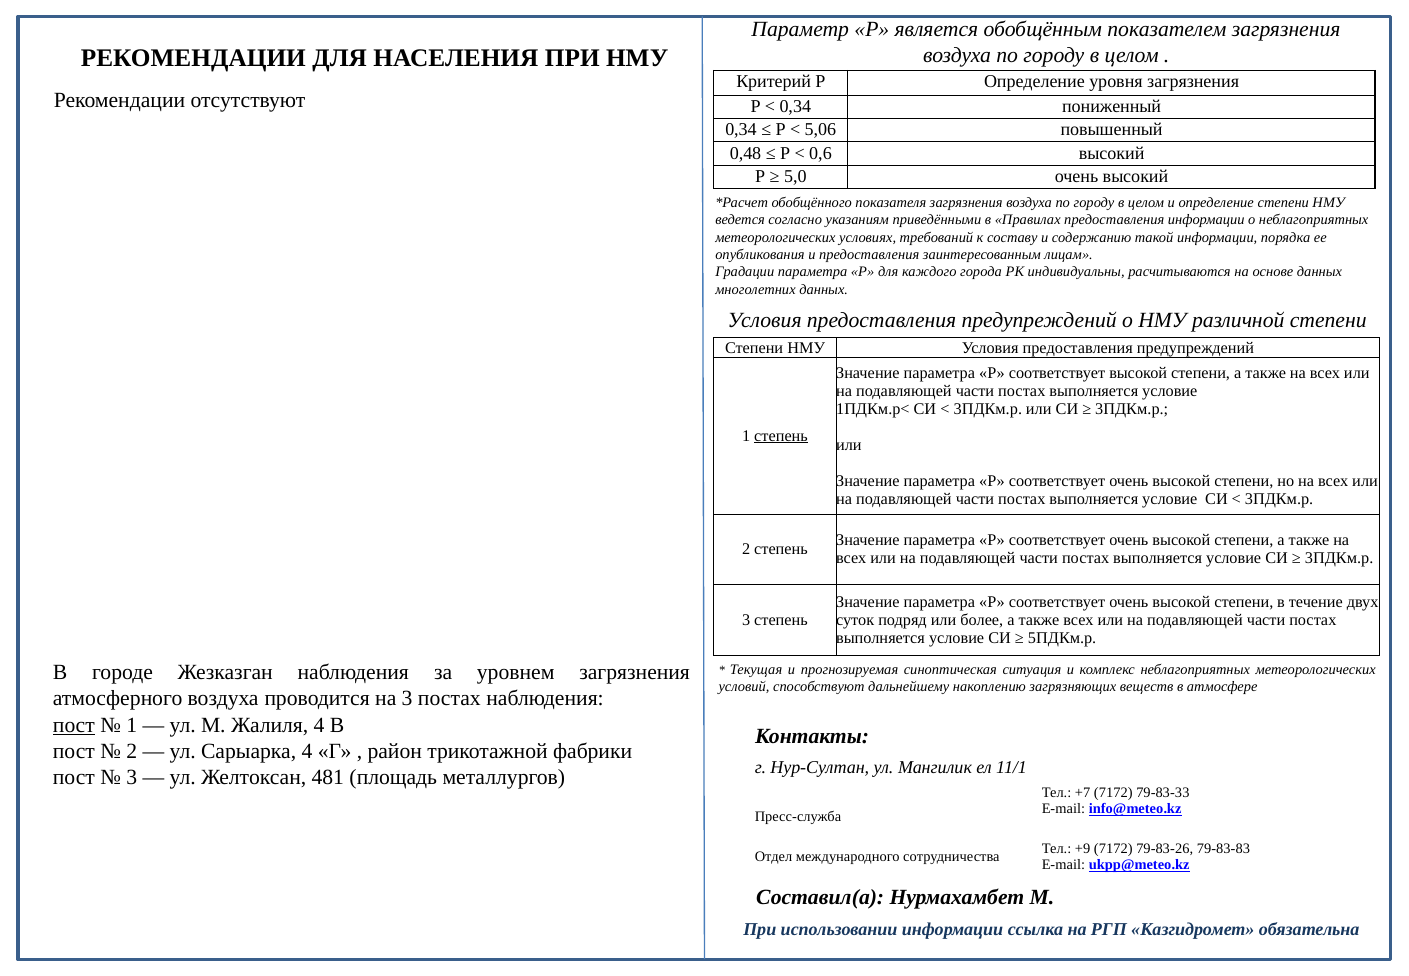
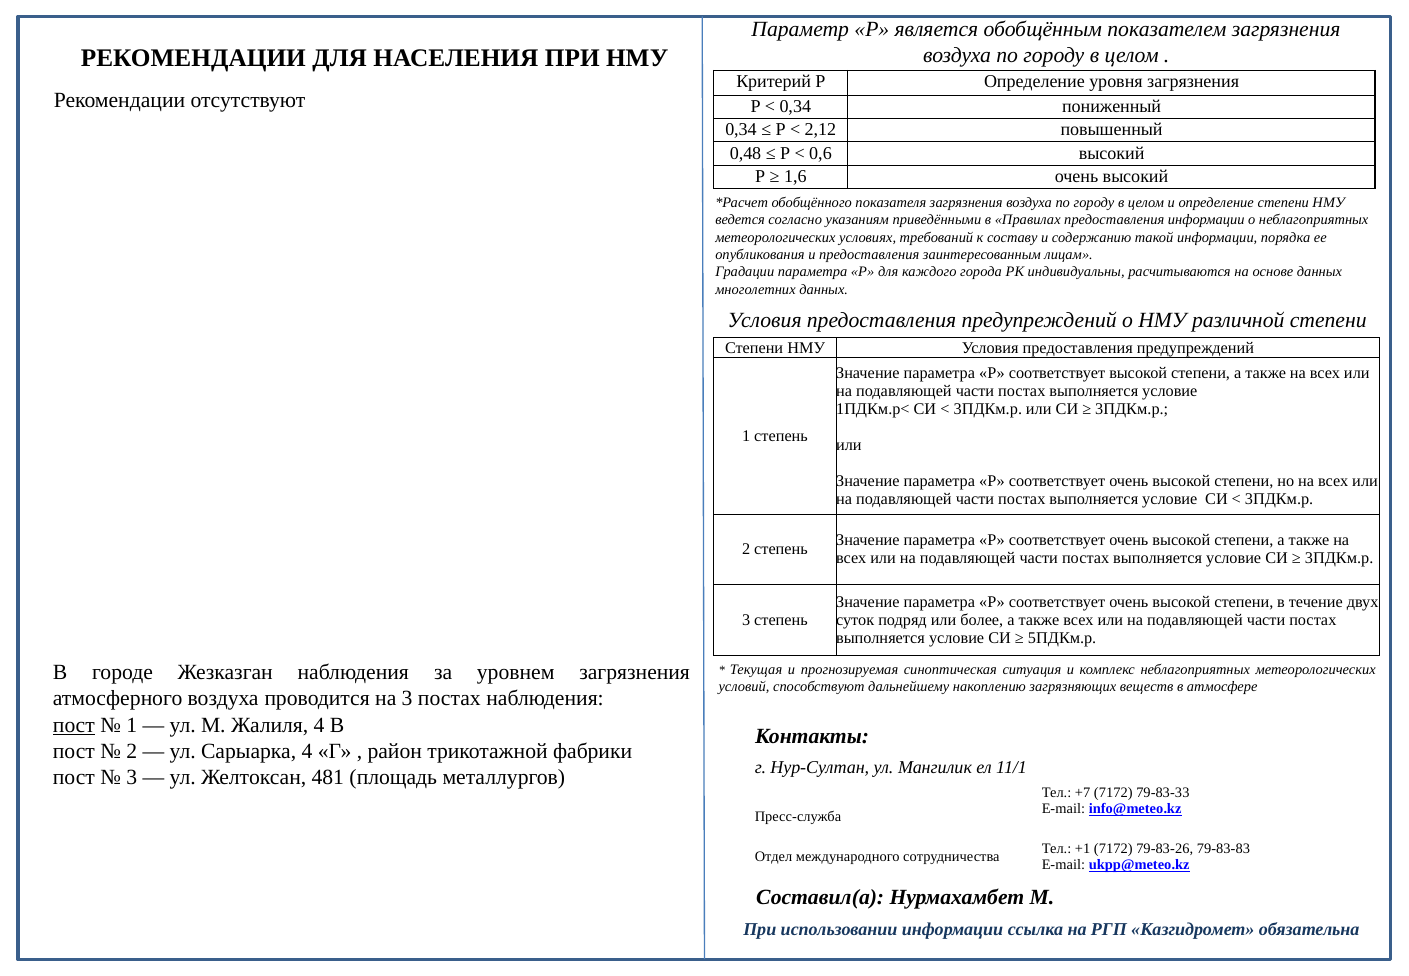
5,06: 5,06 -> 2,12
5,0: 5,0 -> 1,6
степень at (781, 436) underline: present -> none
+9: +9 -> +1
